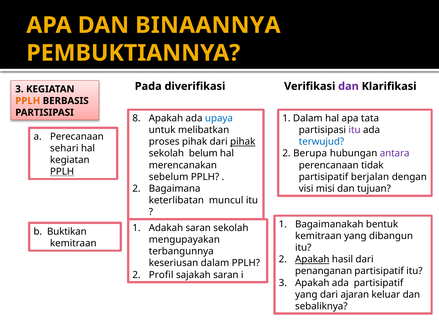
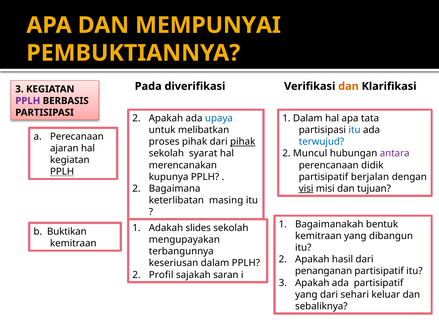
BINAANNYA: BINAANNYA -> MEMPUNYAI
dan at (348, 86) colour: purple -> orange
PPLH at (28, 101) colour: orange -> purple
PARTISIPASI 8: 8 -> 2
itu at (355, 130) colour: purple -> blue
sehari: sehari -> ajaran
belum: belum -> syarat
Berupa: Berupa -> Muncul
tidak: tidak -> didik
sebelum: sebelum -> kupunya
visi underline: none -> present
muncul: muncul -> masing
Adakah saran: saran -> slides
Apakah at (312, 260) underline: present -> none
ajaran: ajaran -> sehari
